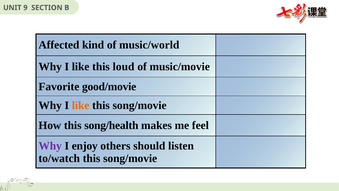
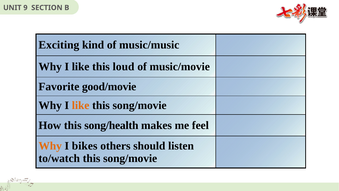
Affected: Affected -> Exciting
music/world: music/world -> music/music
Why at (50, 146) colour: purple -> orange
enjoy: enjoy -> bikes
